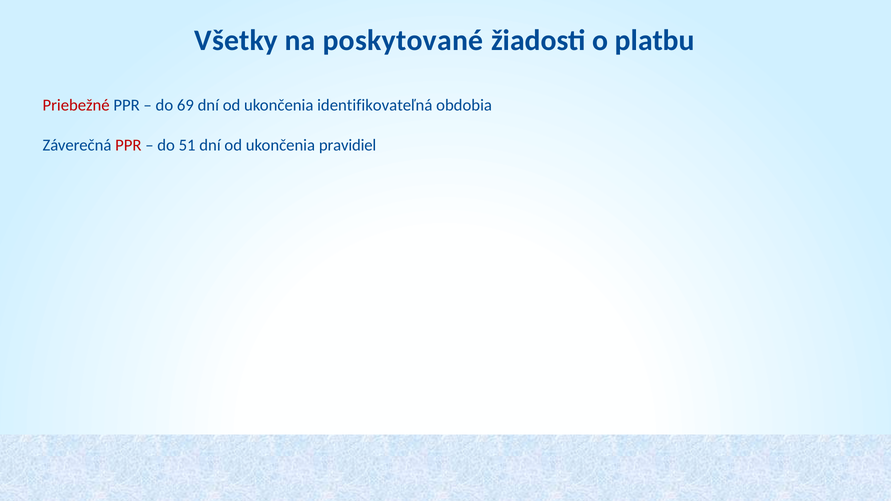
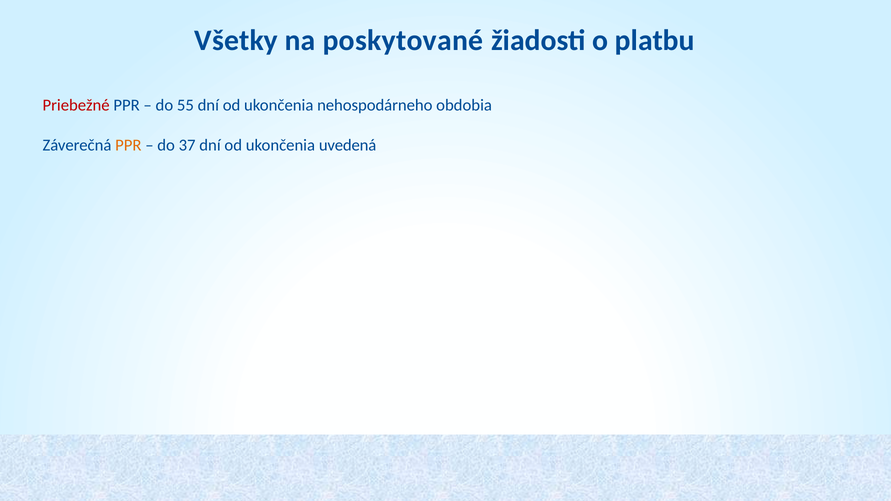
69: 69 -> 55
identifikovateľná: identifikovateľná -> nehospodárneho
PPR at (128, 146) colour: red -> orange
51: 51 -> 37
pravidiel: pravidiel -> uvedená
